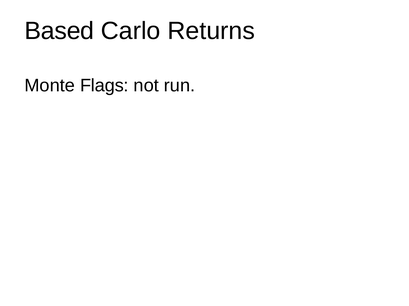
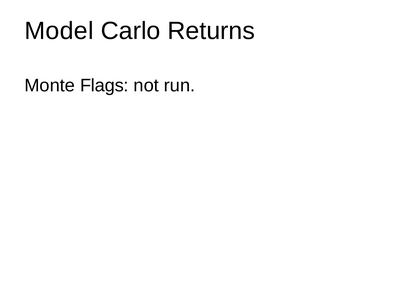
Based: Based -> Model
